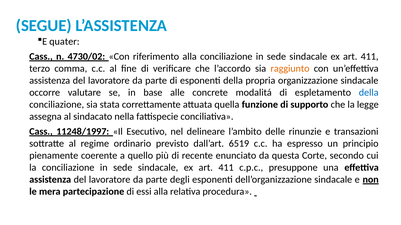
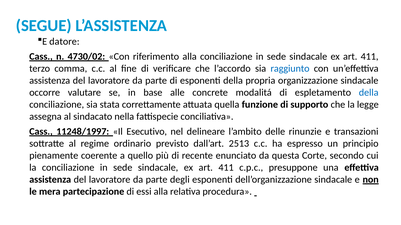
quater: quater -> datore
raggiunto colour: orange -> blue
6519: 6519 -> 2513
